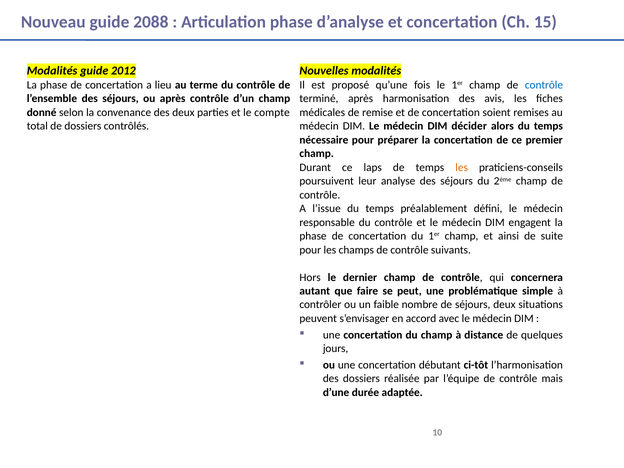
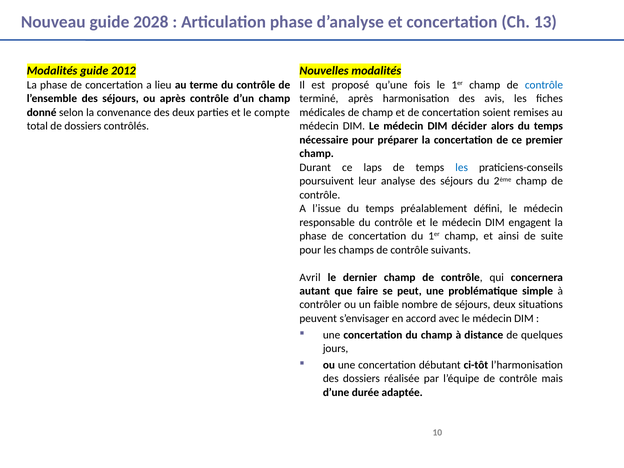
2088: 2088 -> 2028
15: 15 -> 13
de remise: remise -> champ
les at (462, 167) colour: orange -> blue
Hors: Hors -> Avril
